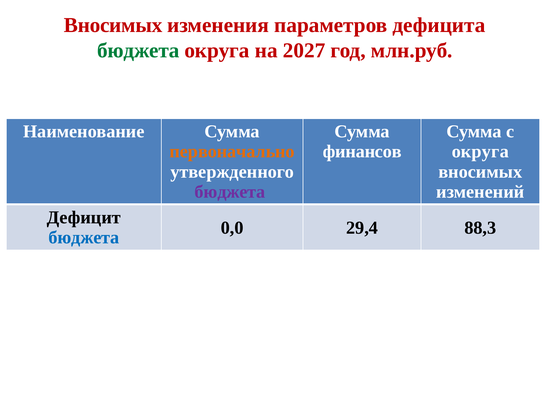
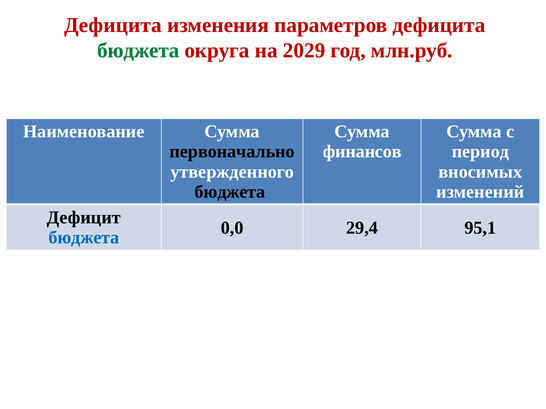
Вносимых at (113, 25): Вносимых -> Дефицита
2027: 2027 -> 2029
первоначально colour: orange -> black
округа at (480, 152): округа -> период
бюджета at (230, 192) colour: purple -> black
88,3: 88,3 -> 95,1
